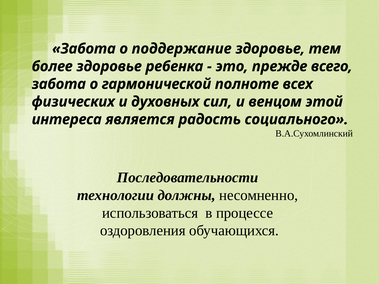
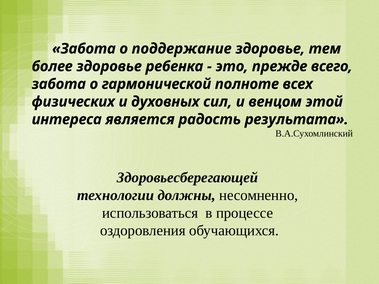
социального: социального -> результата
Последовательности: Последовательности -> Здоровьесберегающей
